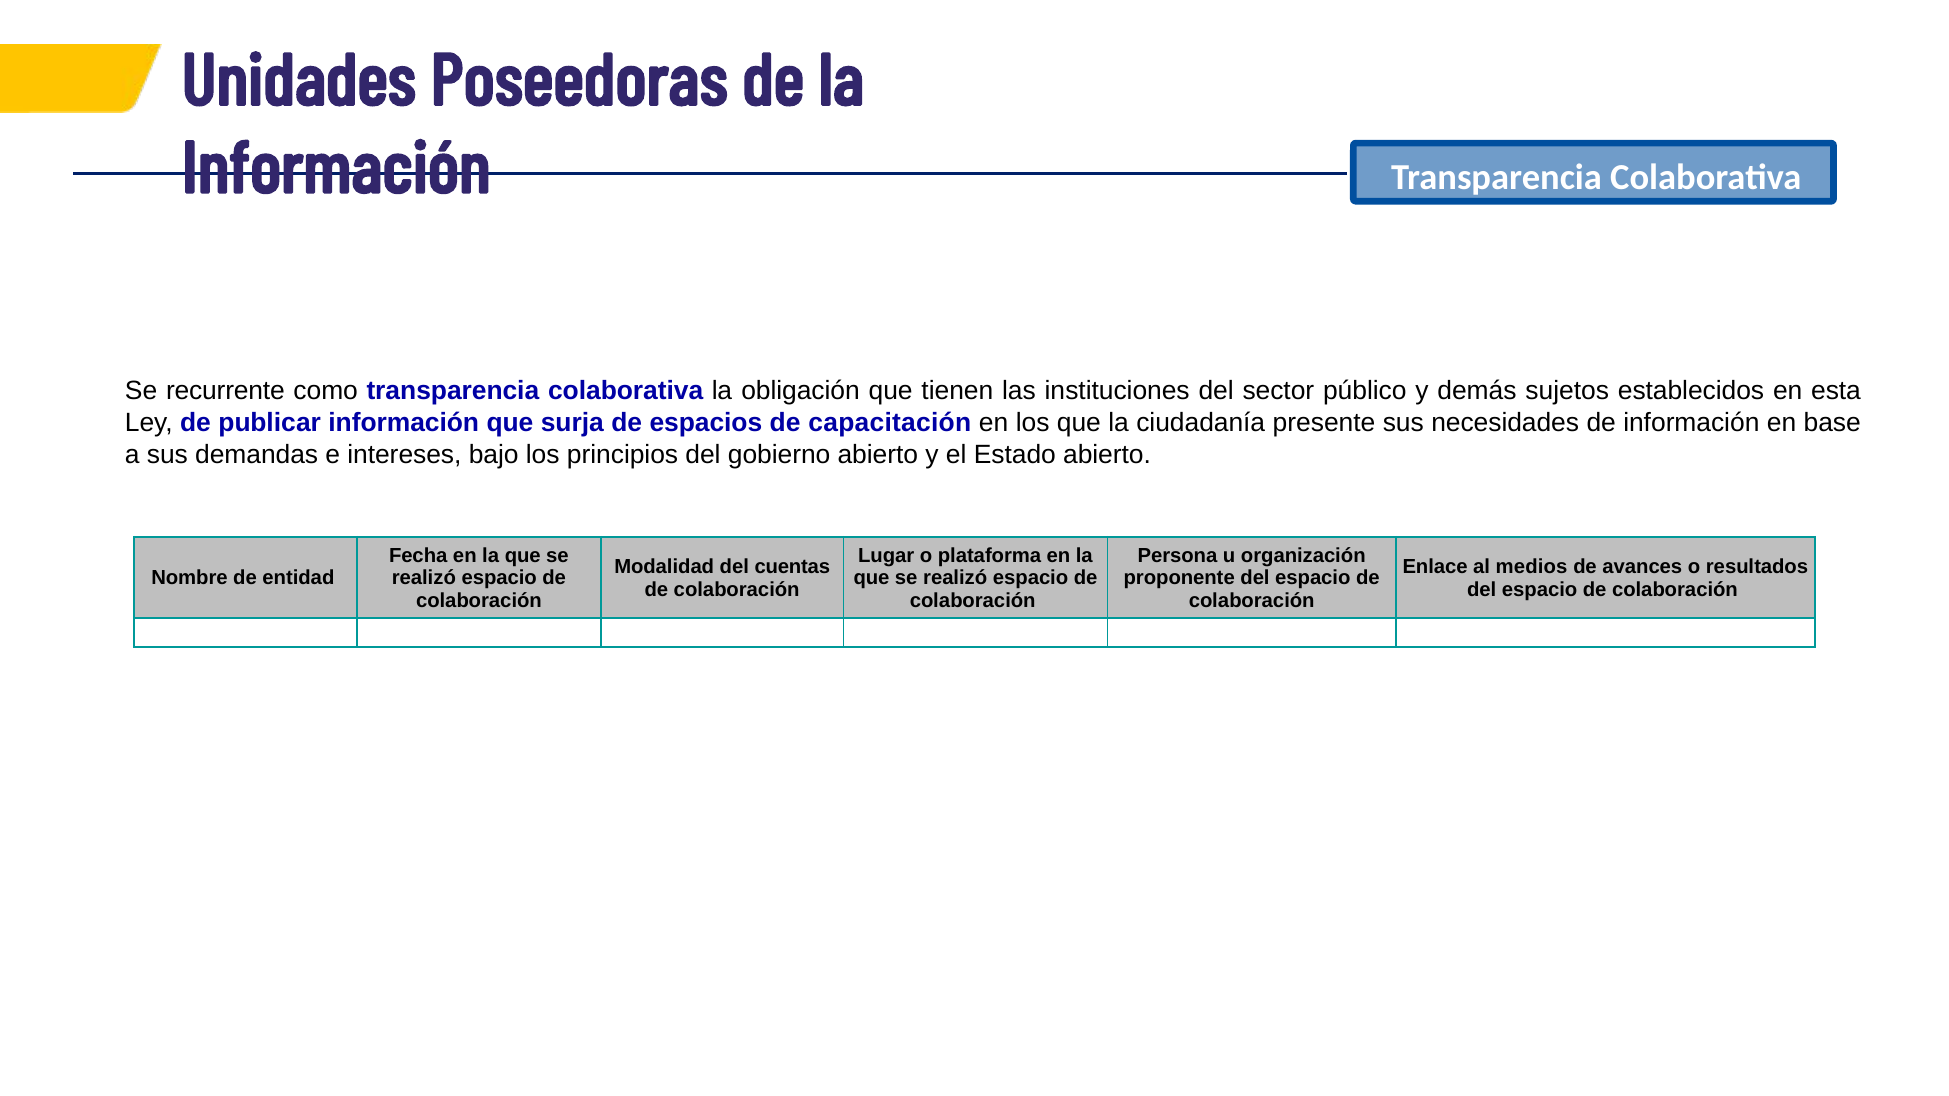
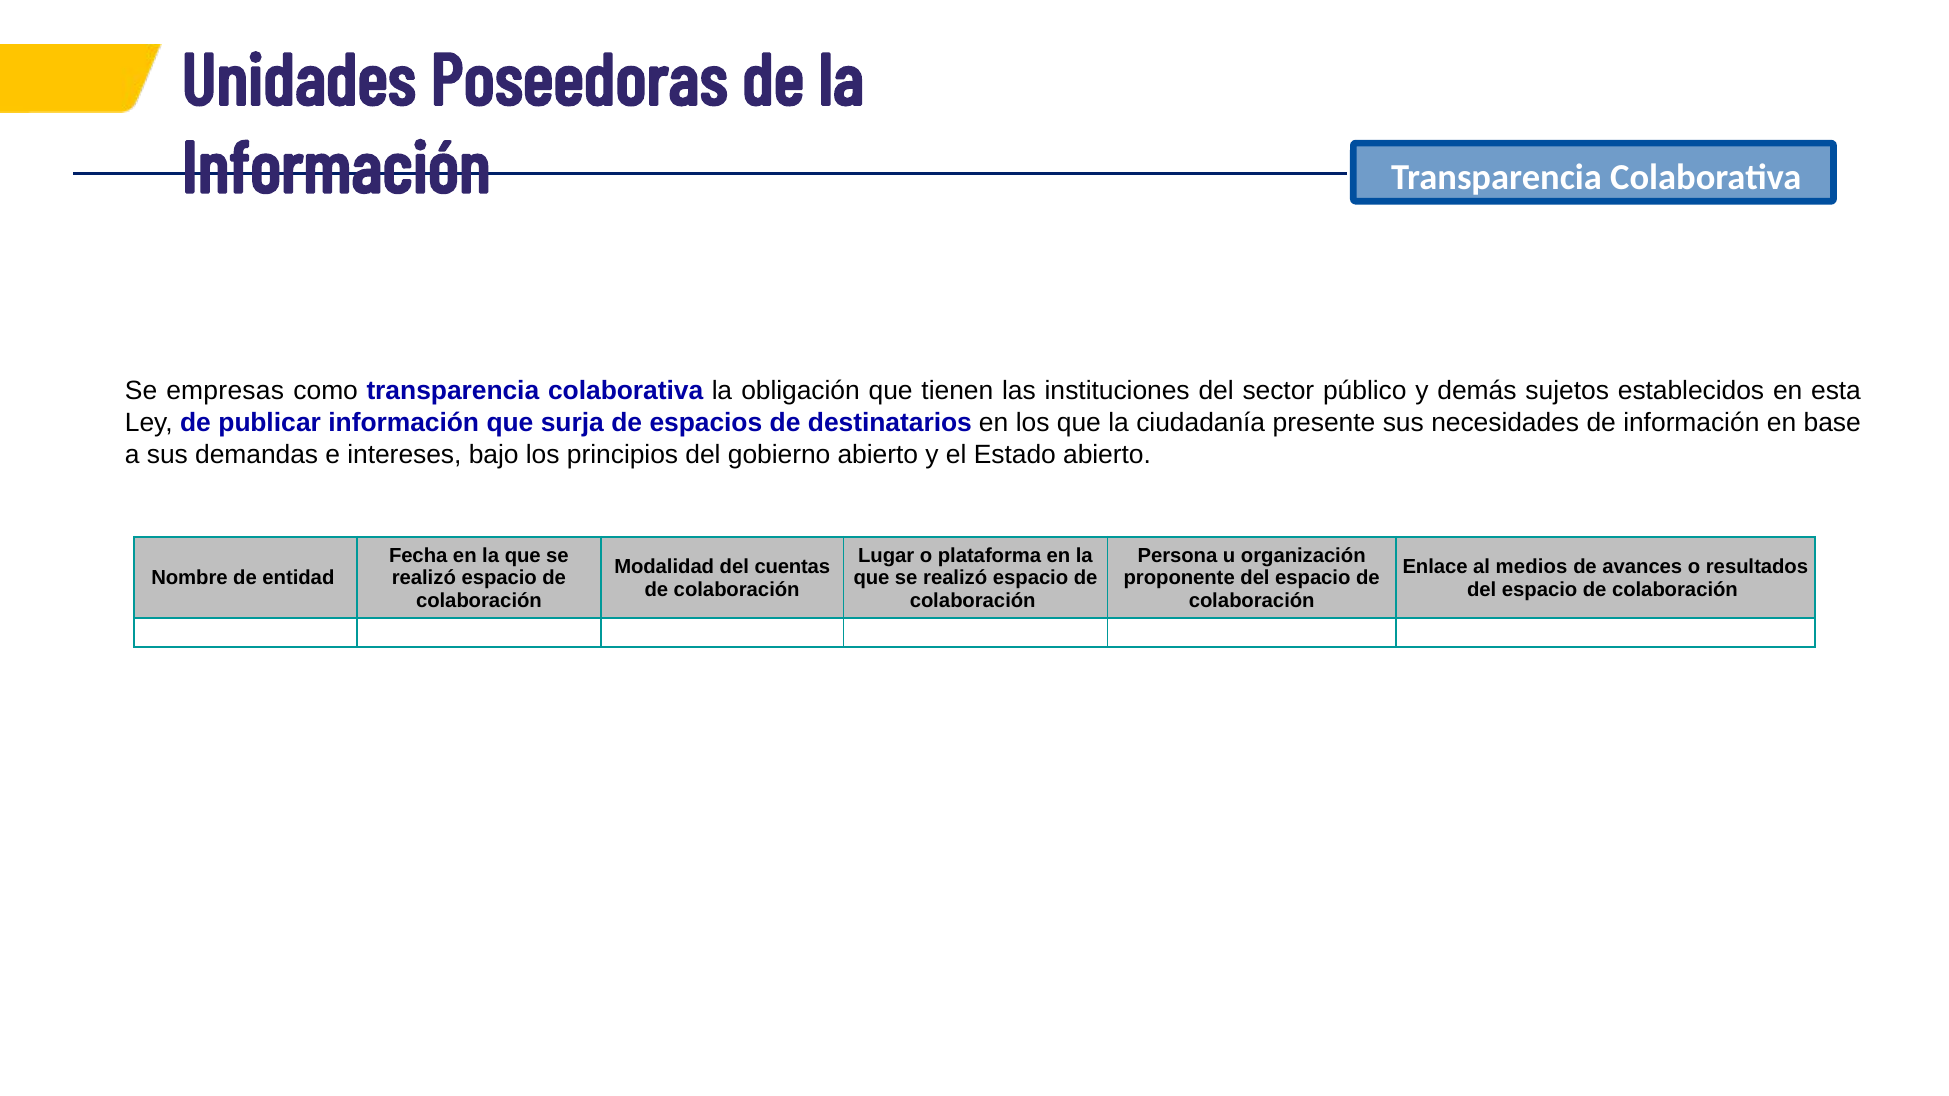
recurrente: recurrente -> empresas
capacitación: capacitación -> destinatarios
